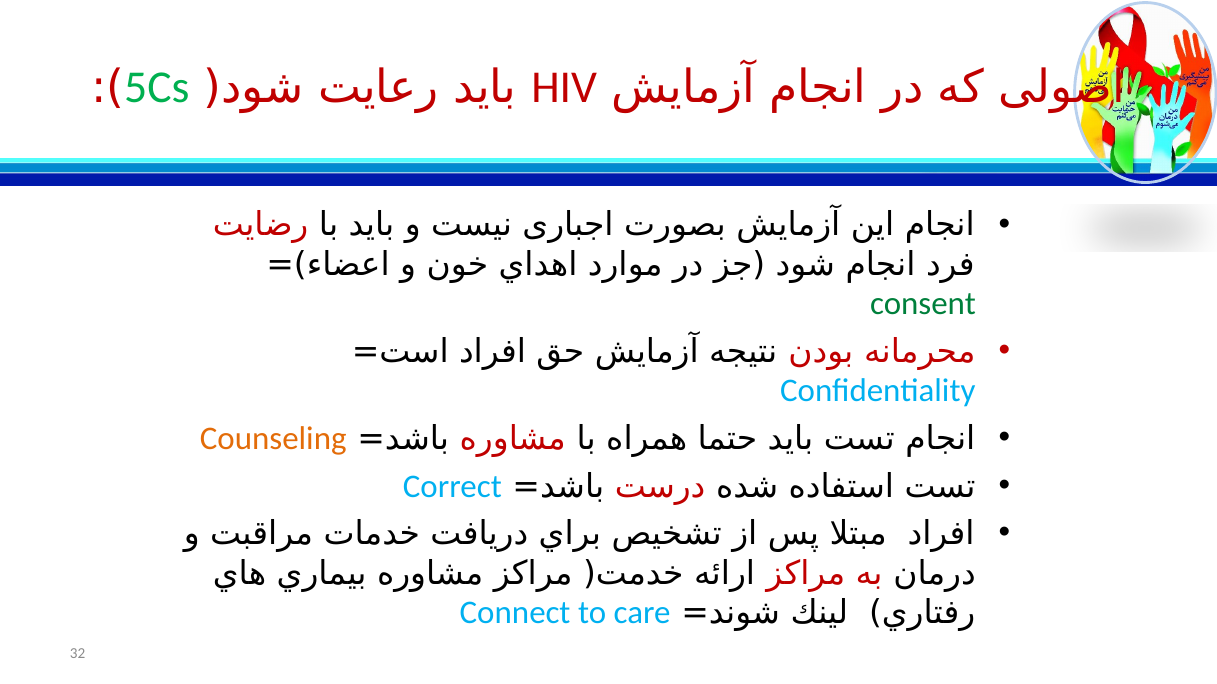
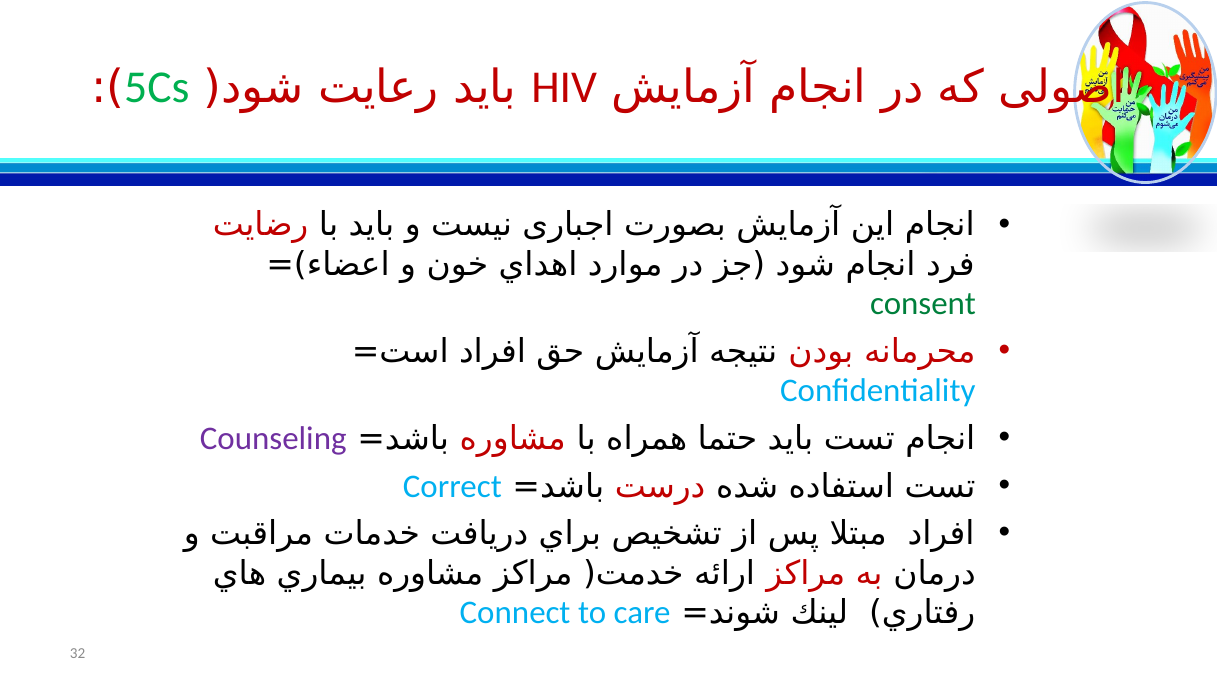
Counseling colour: orange -> purple
